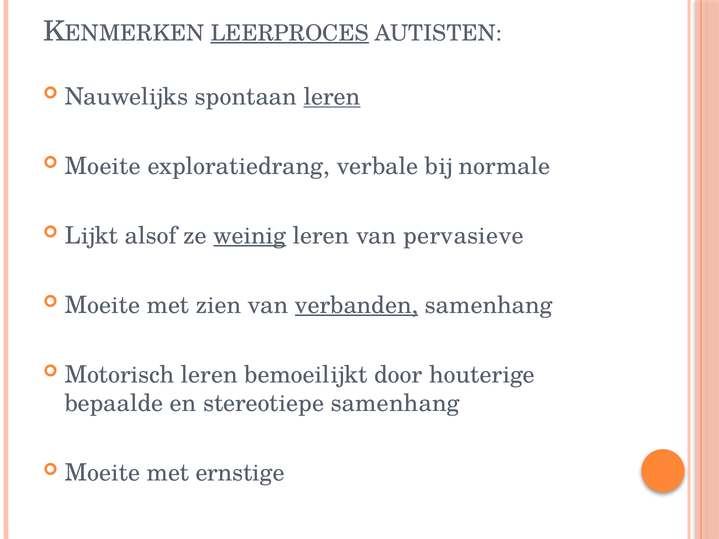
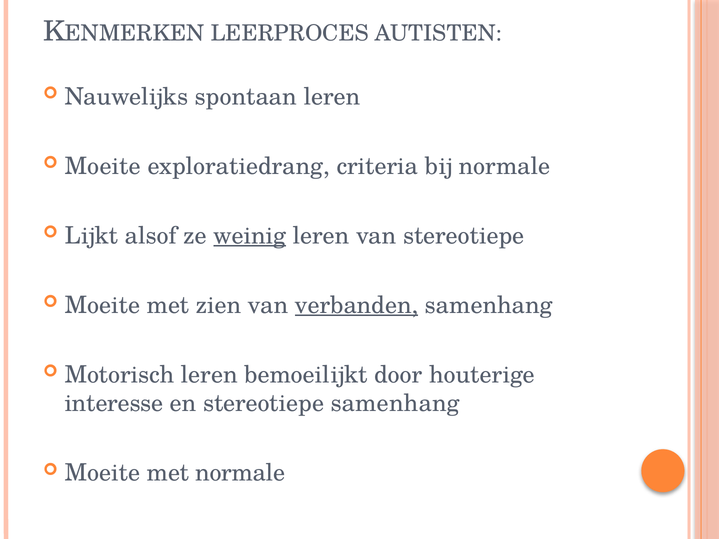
LEERPROCES underline: present -> none
leren at (332, 97) underline: present -> none
verbale: verbale -> criteria
van pervasieve: pervasieve -> stereotiepe
bepaalde: bepaalde -> interesse
met ernstige: ernstige -> normale
